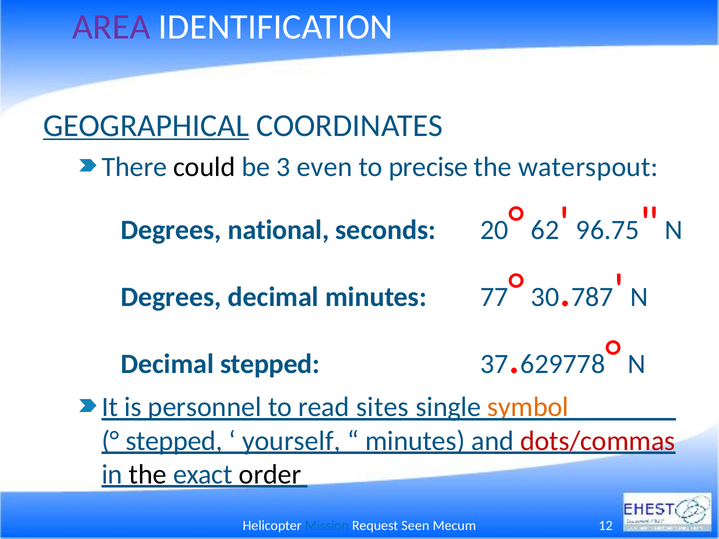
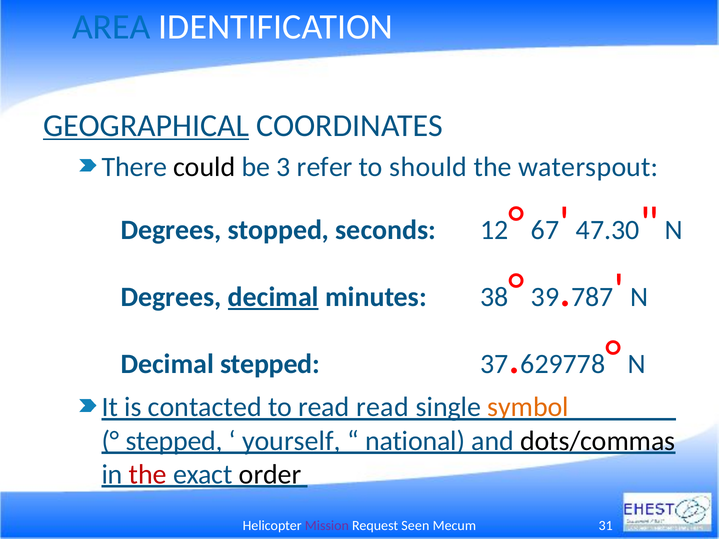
AREA colour: purple -> blue
even: even -> refer
precise: precise -> should
national: national -> stopped
20: 20 -> 12
62: 62 -> 67
96.75: 96.75 -> 47.30
decimal at (273, 297) underline: none -> present
77: 77 -> 38
30: 30 -> 39
personnel: personnel -> contacted
read sites: sites -> read
minutes at (415, 441): minutes -> national
dots/commas colour: red -> black
the at (148, 475) colour: black -> red
Mission colour: blue -> purple
12: 12 -> 31
